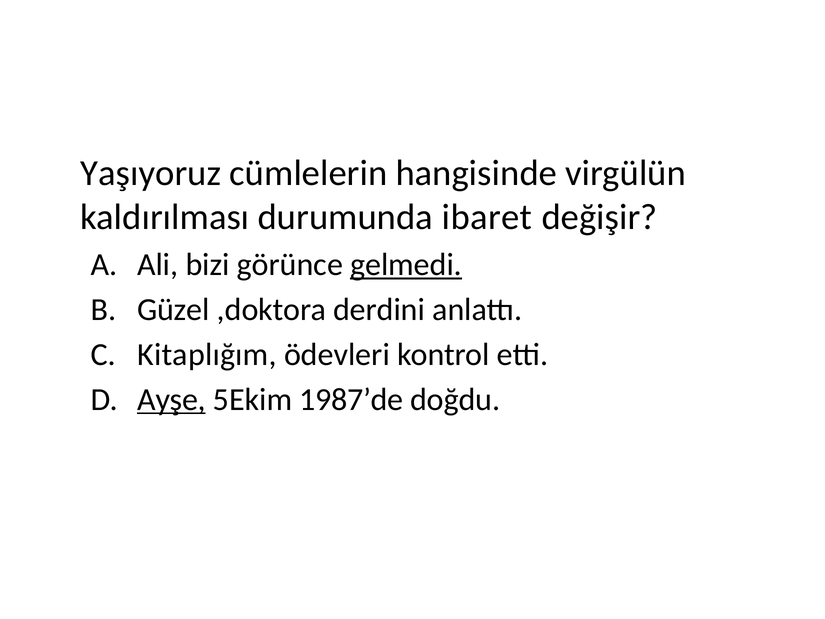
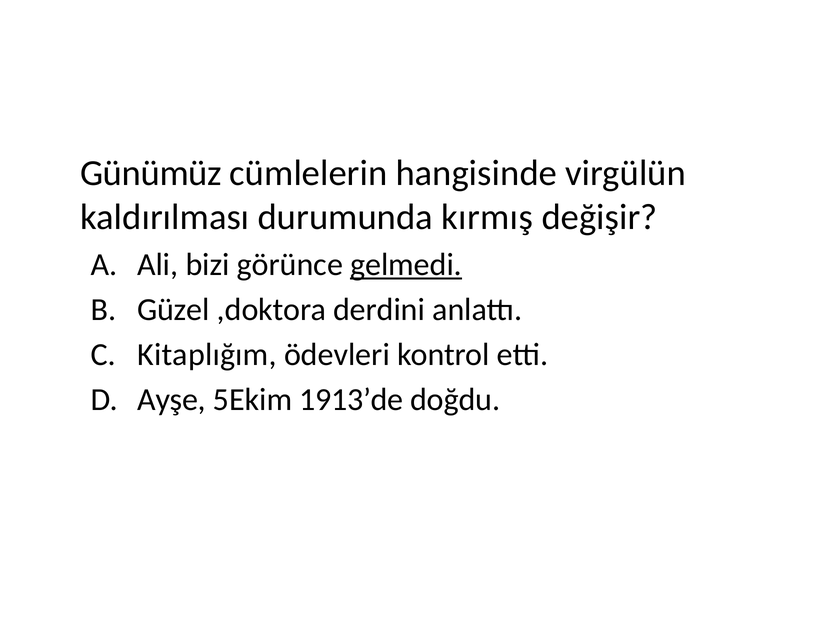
Yaşıyoruz: Yaşıyoruz -> Günümüz
ibaret: ibaret -> kırmış
Ayşe underline: present -> none
1987’de: 1987’de -> 1913’de
